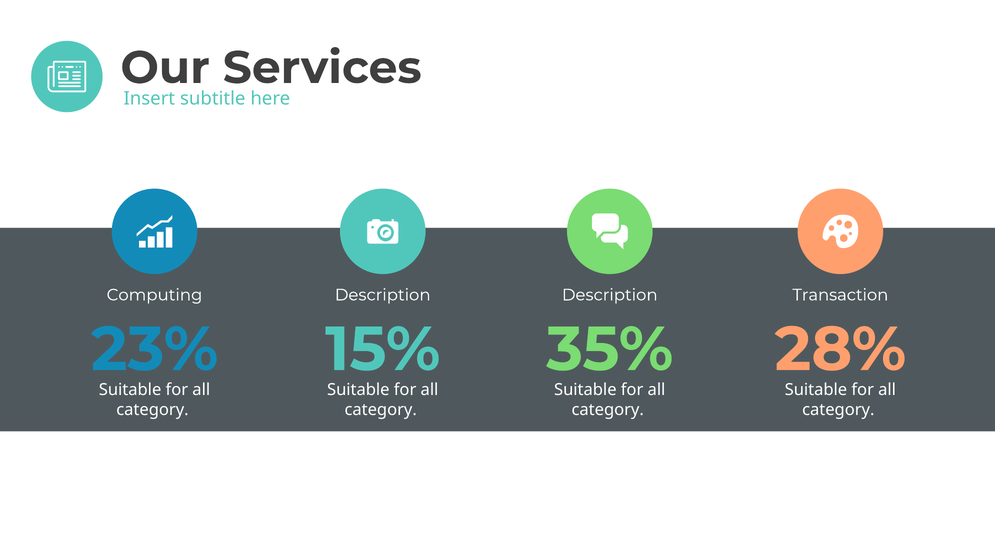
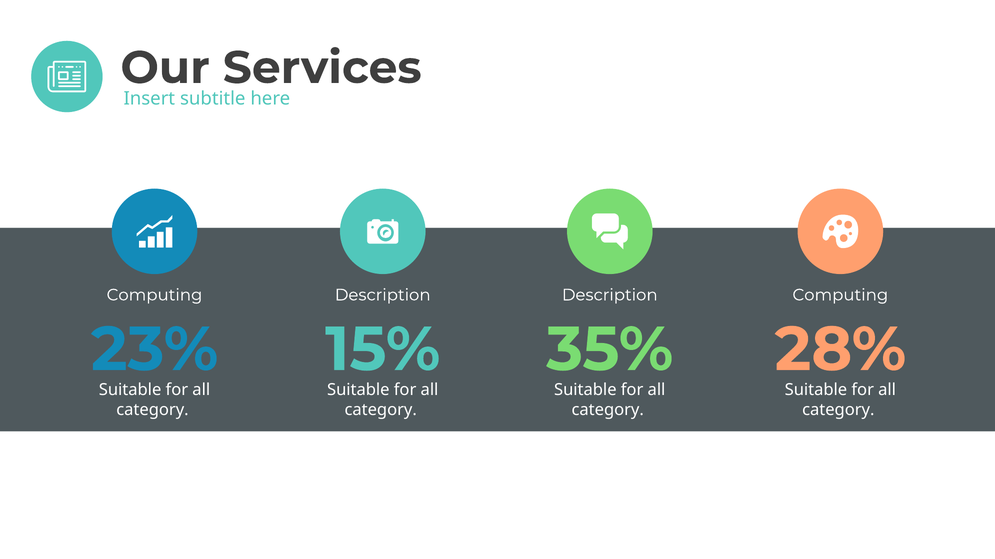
Description Transaction: Transaction -> Computing
